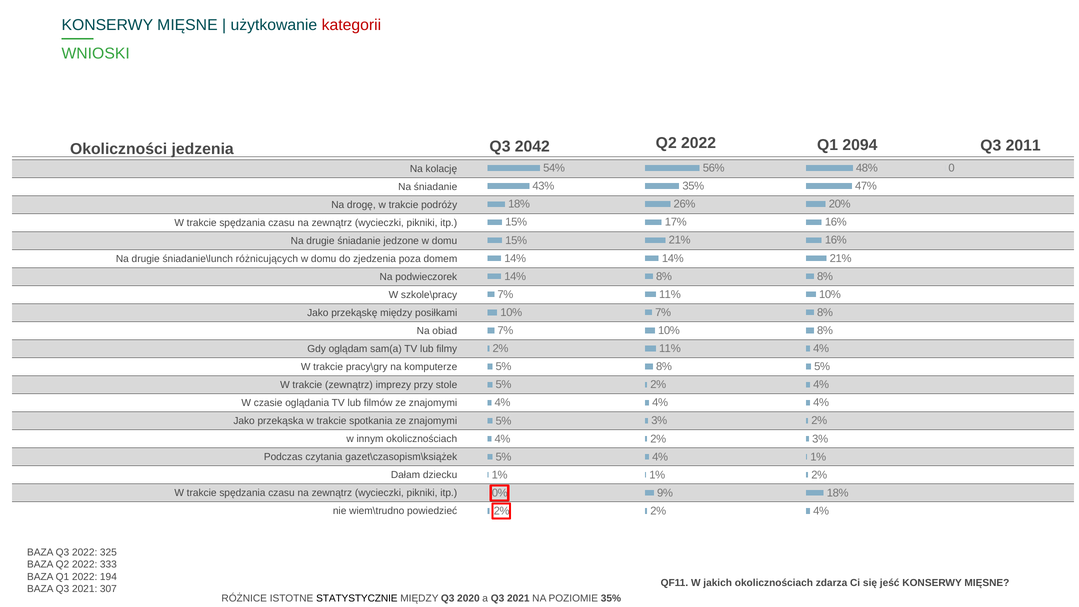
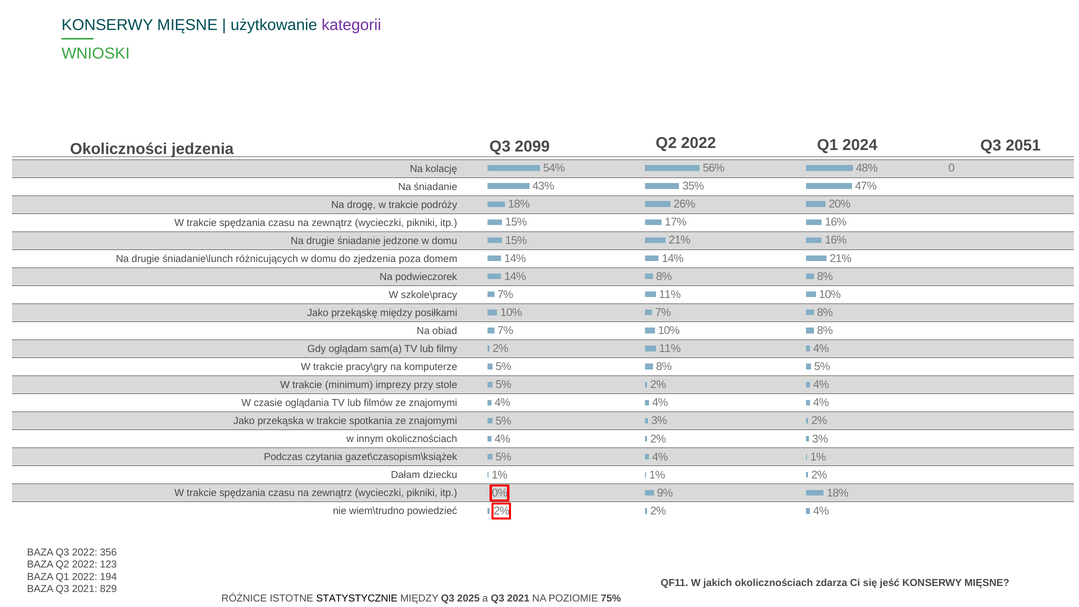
kategorii colour: red -> purple
2094: 2094 -> 2024
2011: 2011 -> 2051
2042: 2042 -> 2099
trakcie zewnątrz: zewnątrz -> minimum
325: 325 -> 356
333: 333 -> 123
307: 307 -> 829
2020: 2020 -> 2025
POZIOMIE 35%: 35% -> 75%
